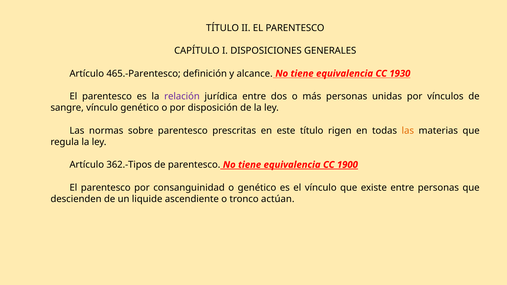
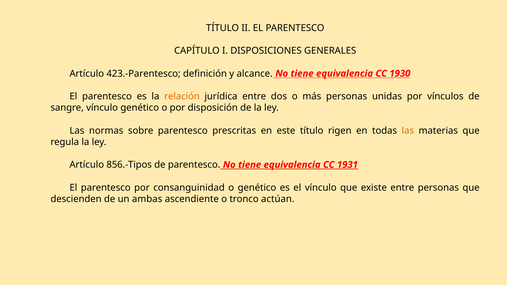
465.-Parentesco: 465.-Parentesco -> 423.-Parentesco
relación colour: purple -> orange
362.-Tipos: 362.-Tipos -> 856.-Tipos
1900: 1900 -> 1931
liquide: liquide -> ambas
